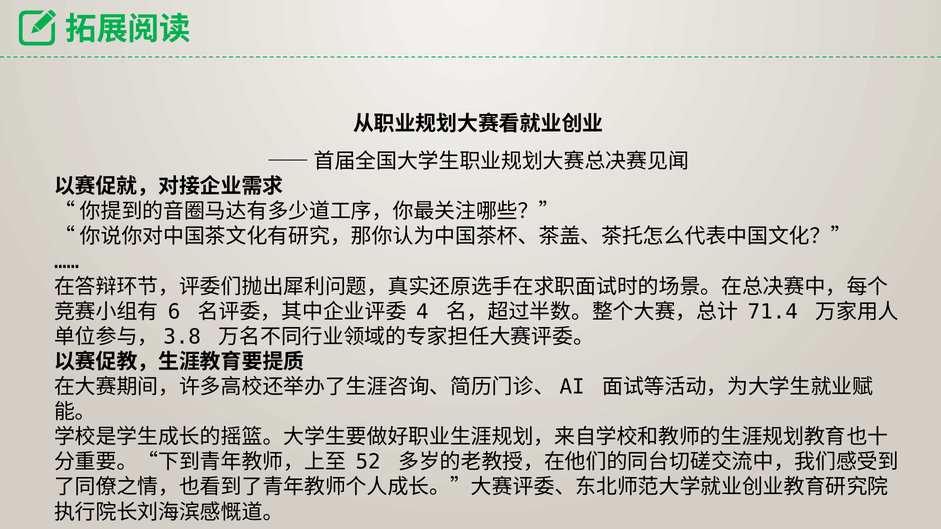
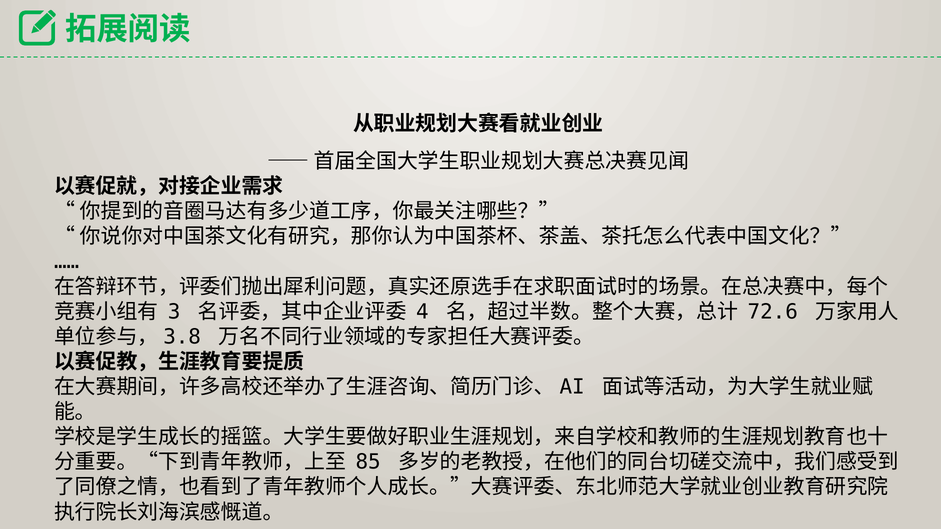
6: 6 -> 3
71.4: 71.4 -> 72.6
52: 52 -> 85
